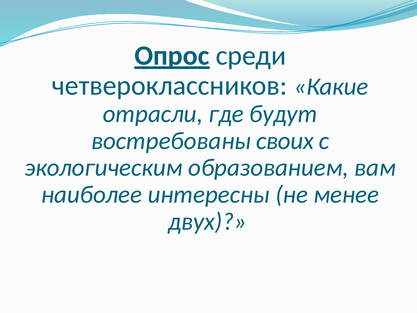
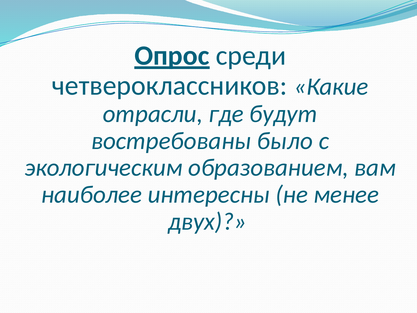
своих: своих -> было
